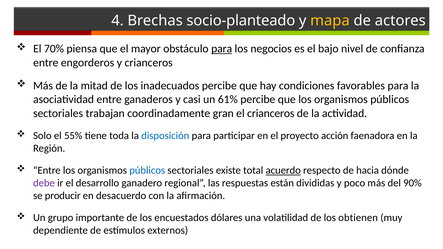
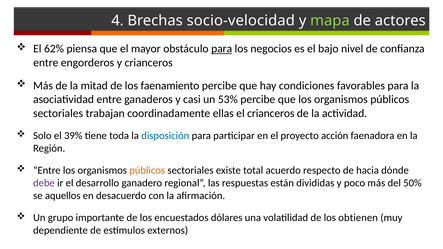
socio-planteado: socio-planteado -> socio-velocidad
mapa colour: yellow -> light green
70%: 70% -> 62%
inadecuados: inadecuados -> faenamiento
61%: 61% -> 53%
gran: gran -> ellas
55%: 55% -> 39%
públicos at (147, 171) colour: blue -> orange
acuerdo underline: present -> none
90%: 90% -> 50%
producir: producir -> aquellos
